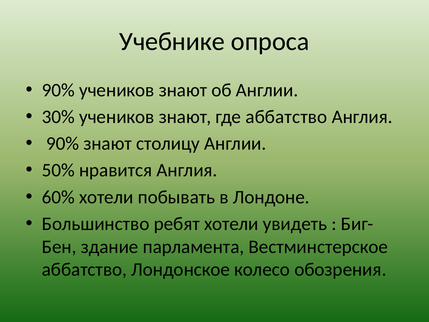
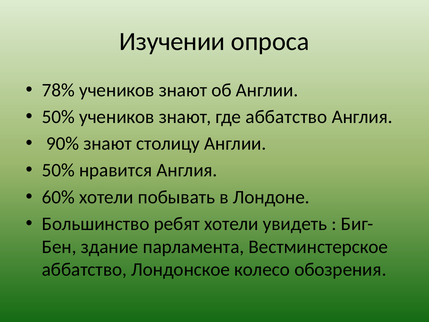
Учебнике: Учебнике -> Изучении
90% at (58, 90): 90% -> 78%
30% at (58, 117): 30% -> 50%
